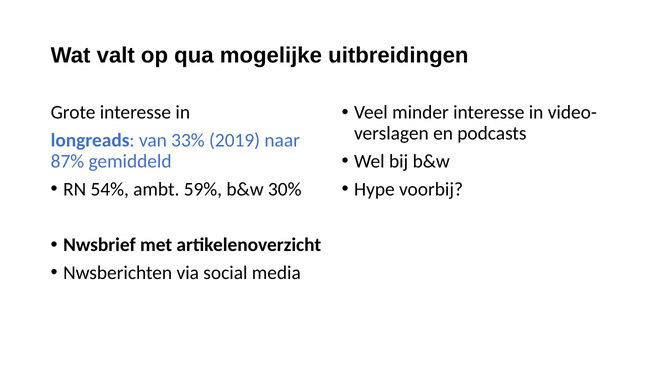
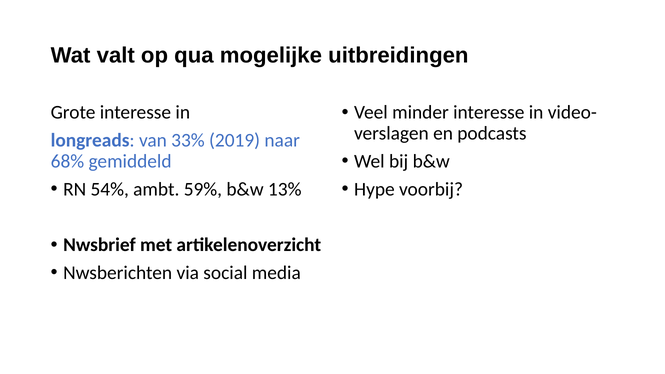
87%: 87% -> 68%
30%: 30% -> 13%
